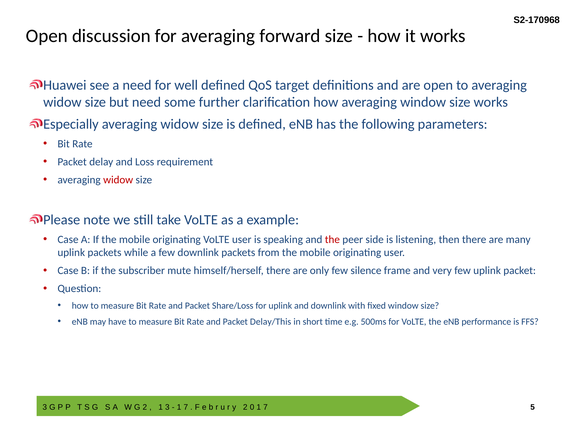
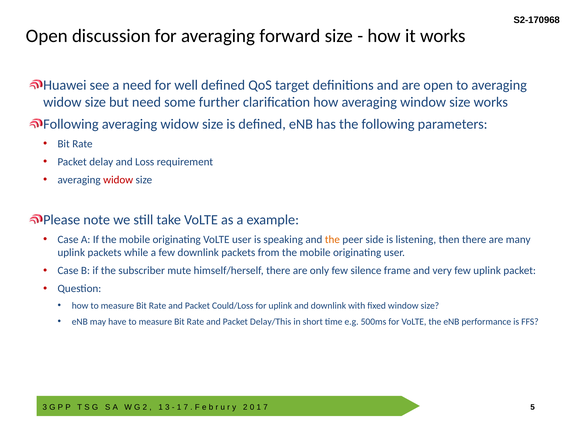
Especially at (71, 124): Especially -> Following
the at (332, 239) colour: red -> orange
Share/Loss: Share/Loss -> Could/Loss
